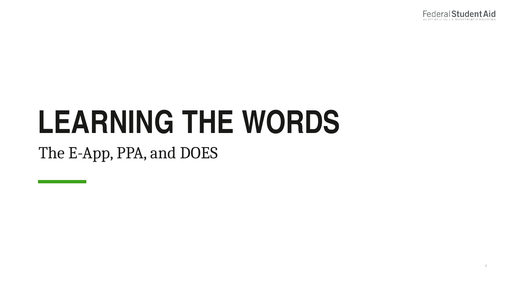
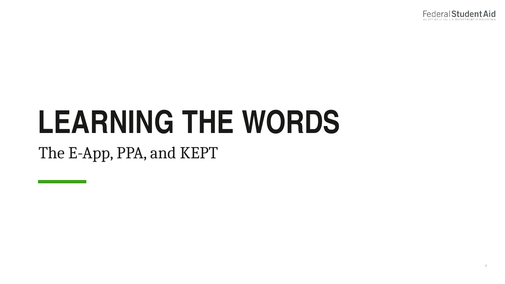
DOES: DOES -> KEPT
